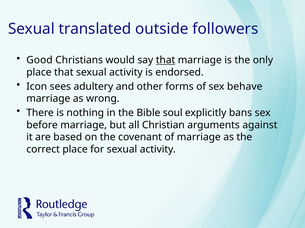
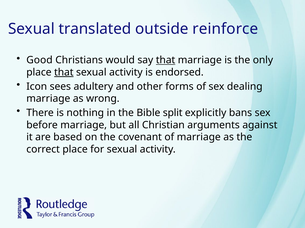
followers: followers -> reinforce
that at (64, 72) underline: none -> present
behave: behave -> dealing
soul: soul -> split
